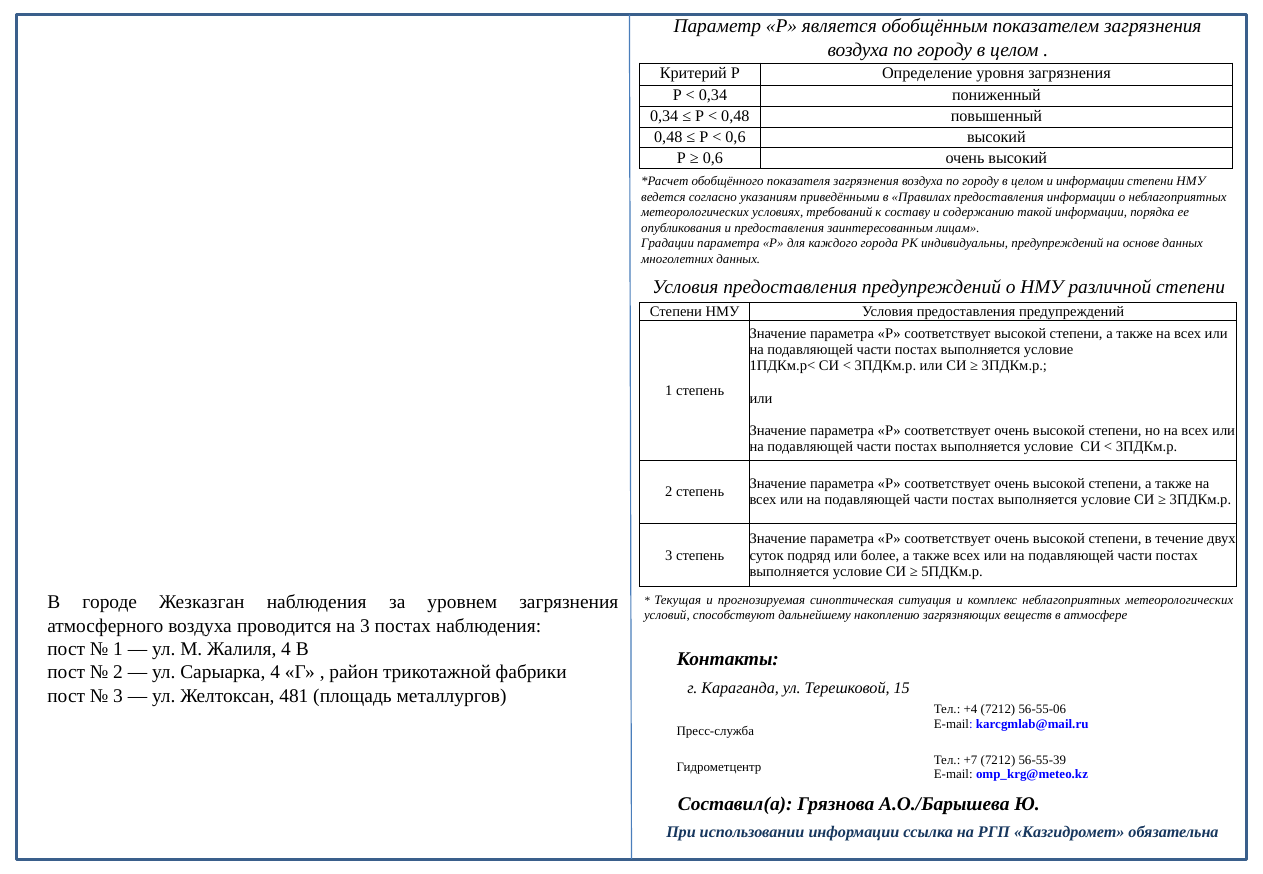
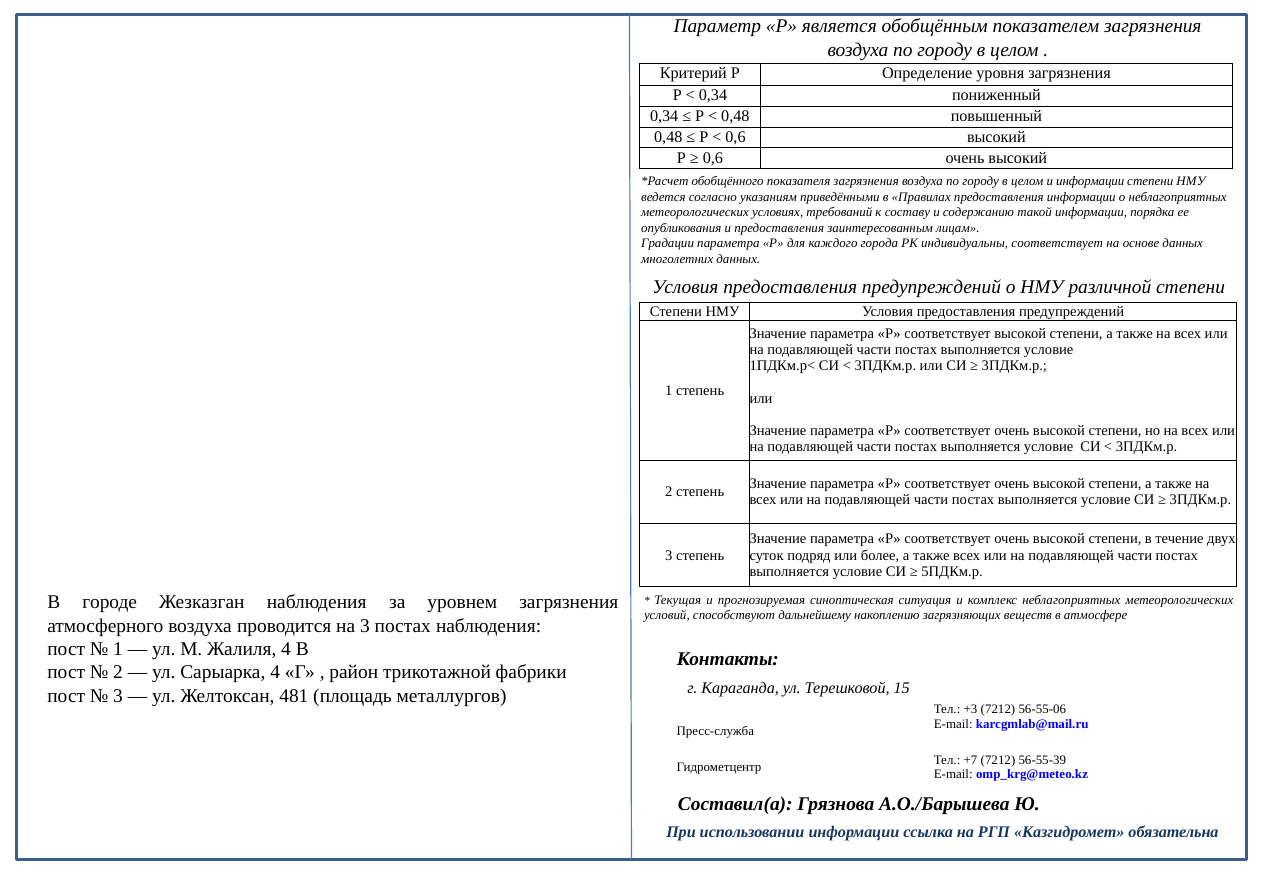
индивидуальны предупреждений: предупреждений -> соответствует
+4: +4 -> +3
